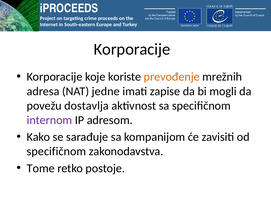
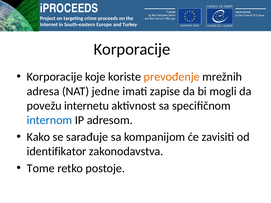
dostavlja: dostavlja -> internetu
internom colour: purple -> blue
specifičnom at (56, 152): specifičnom -> identifikator
